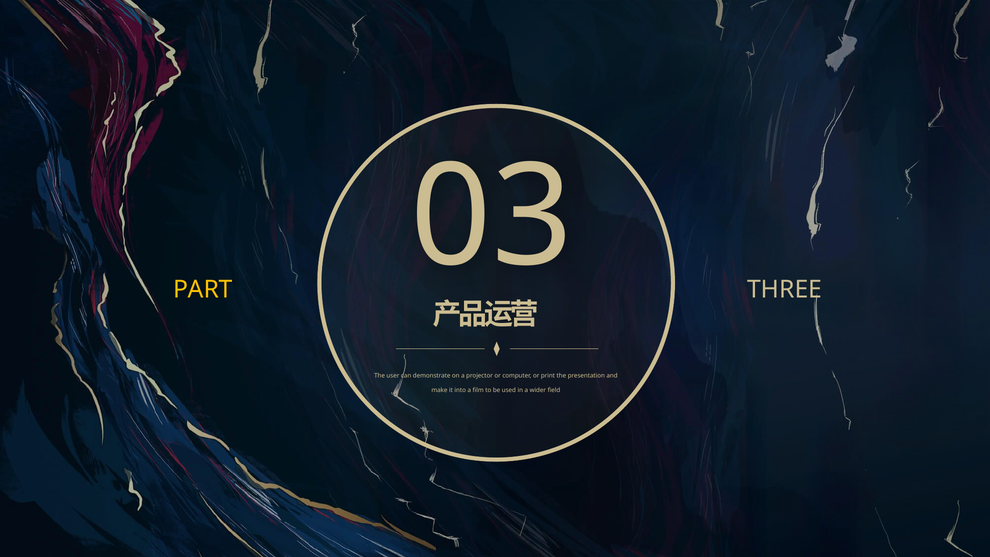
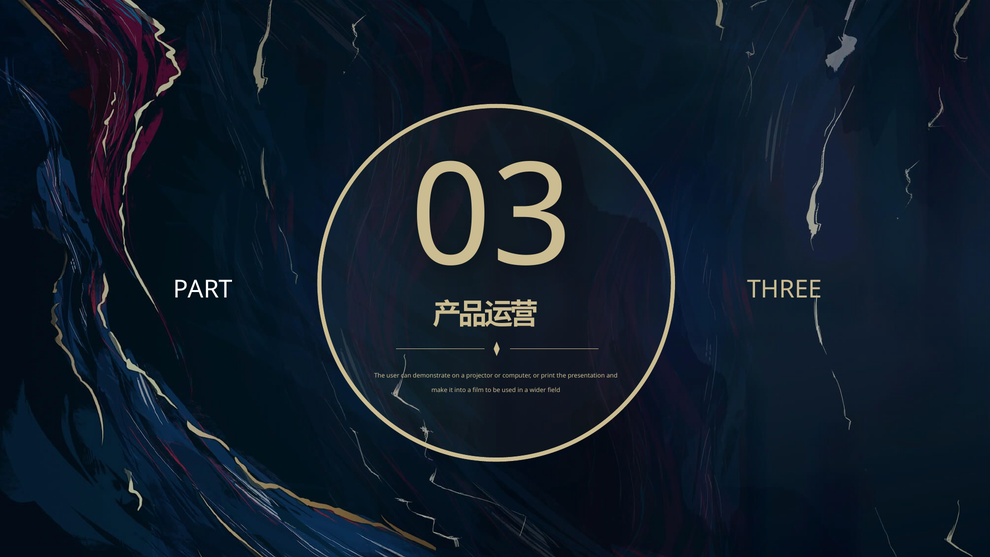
PART colour: yellow -> white
